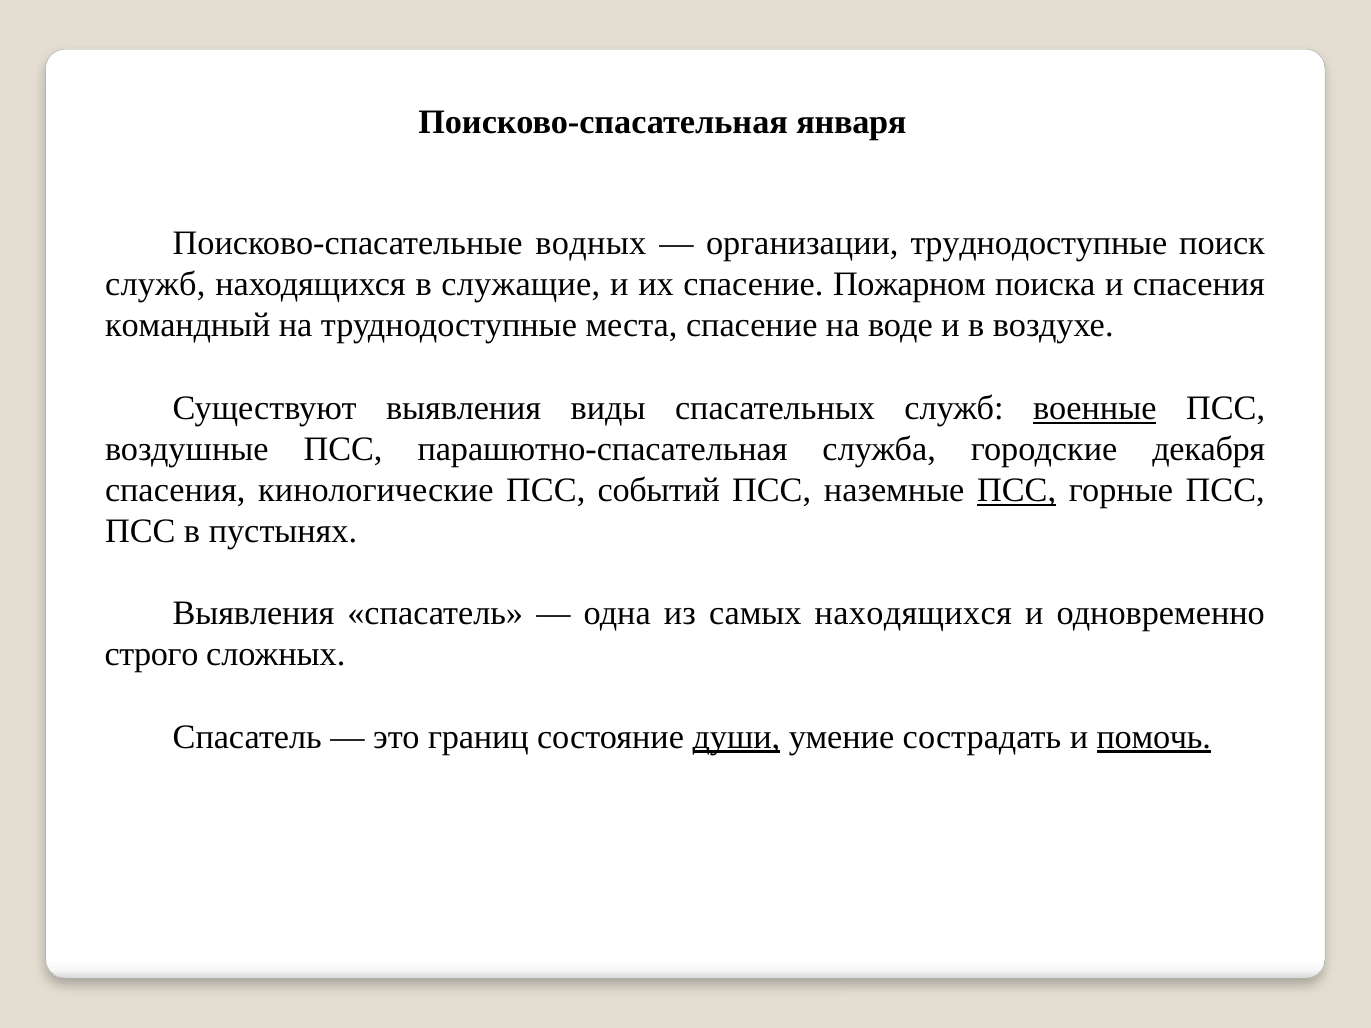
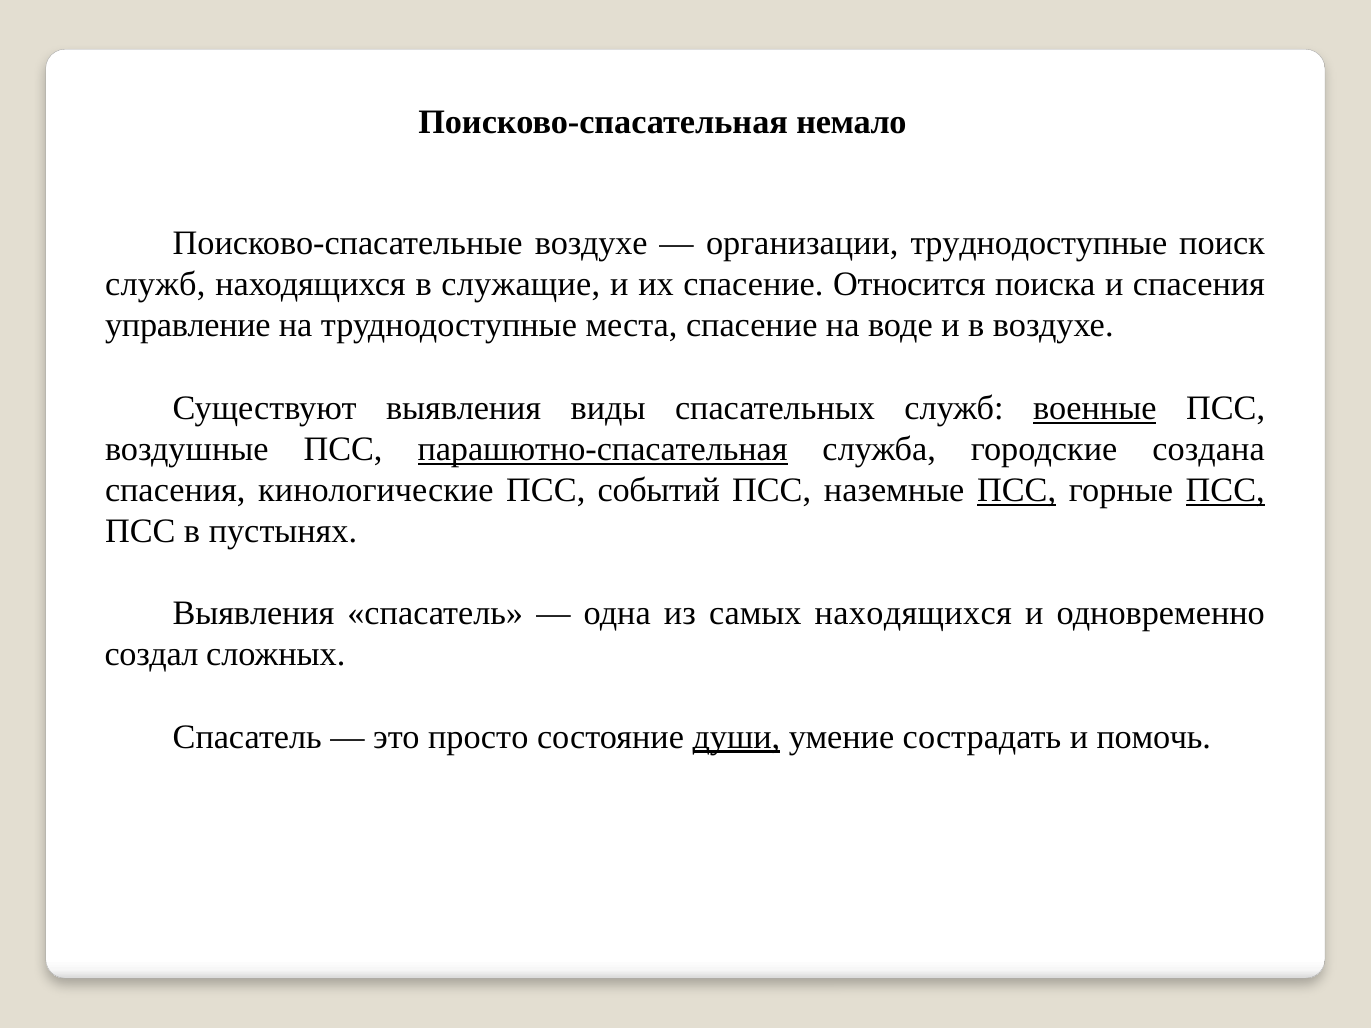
января: января -> немало
Поисково-спасательные водных: водных -> воздухе
Пожарном: Пожарном -> Относится
командный: командный -> управление
парашютно-спасательная underline: none -> present
декабря: декабря -> создана
ПСС at (1225, 490) underline: none -> present
строго: строго -> создал
границ: границ -> просто
помочь underline: present -> none
